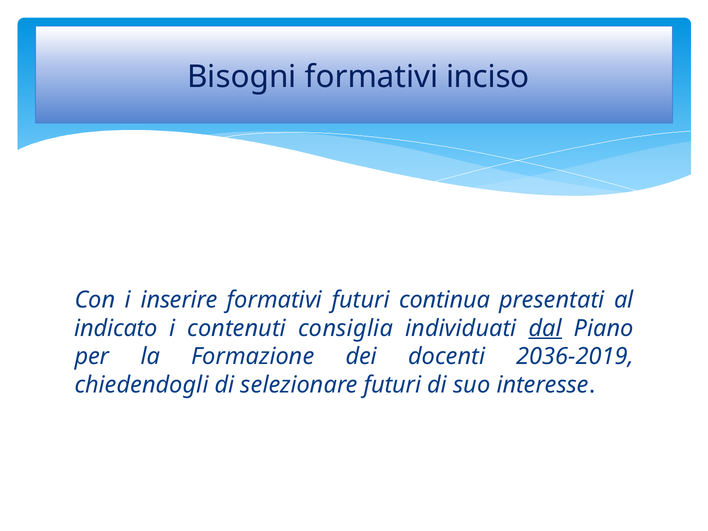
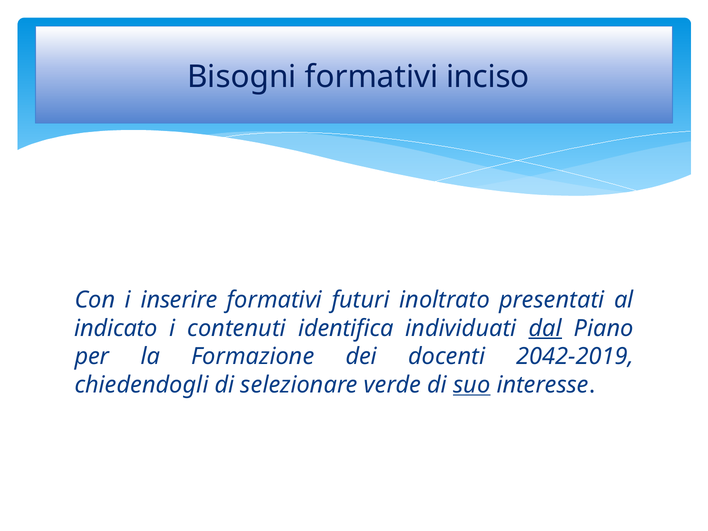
continua: continua -> inoltrato
consiglia: consiglia -> identifica
2036-2019: 2036-2019 -> 2042-2019
selezionare futuri: futuri -> verde
suo underline: none -> present
